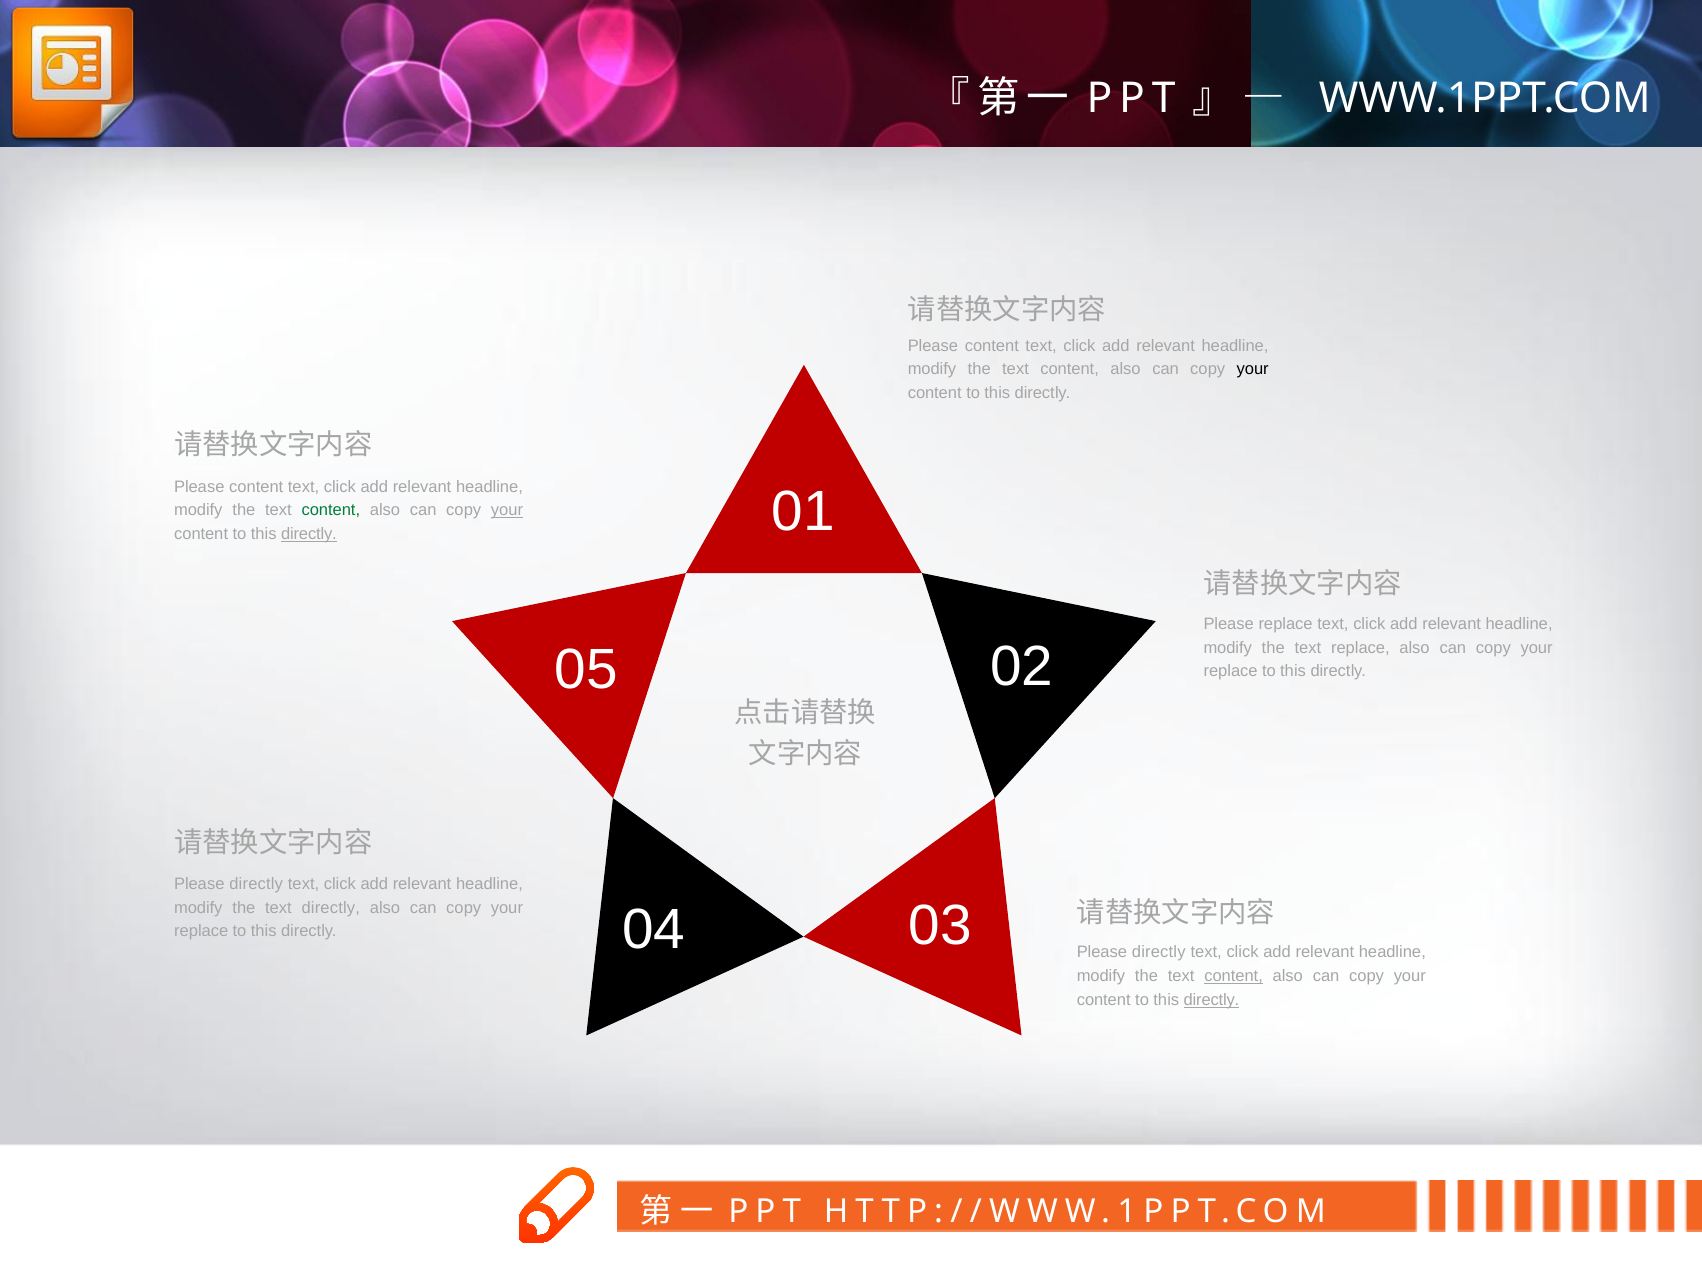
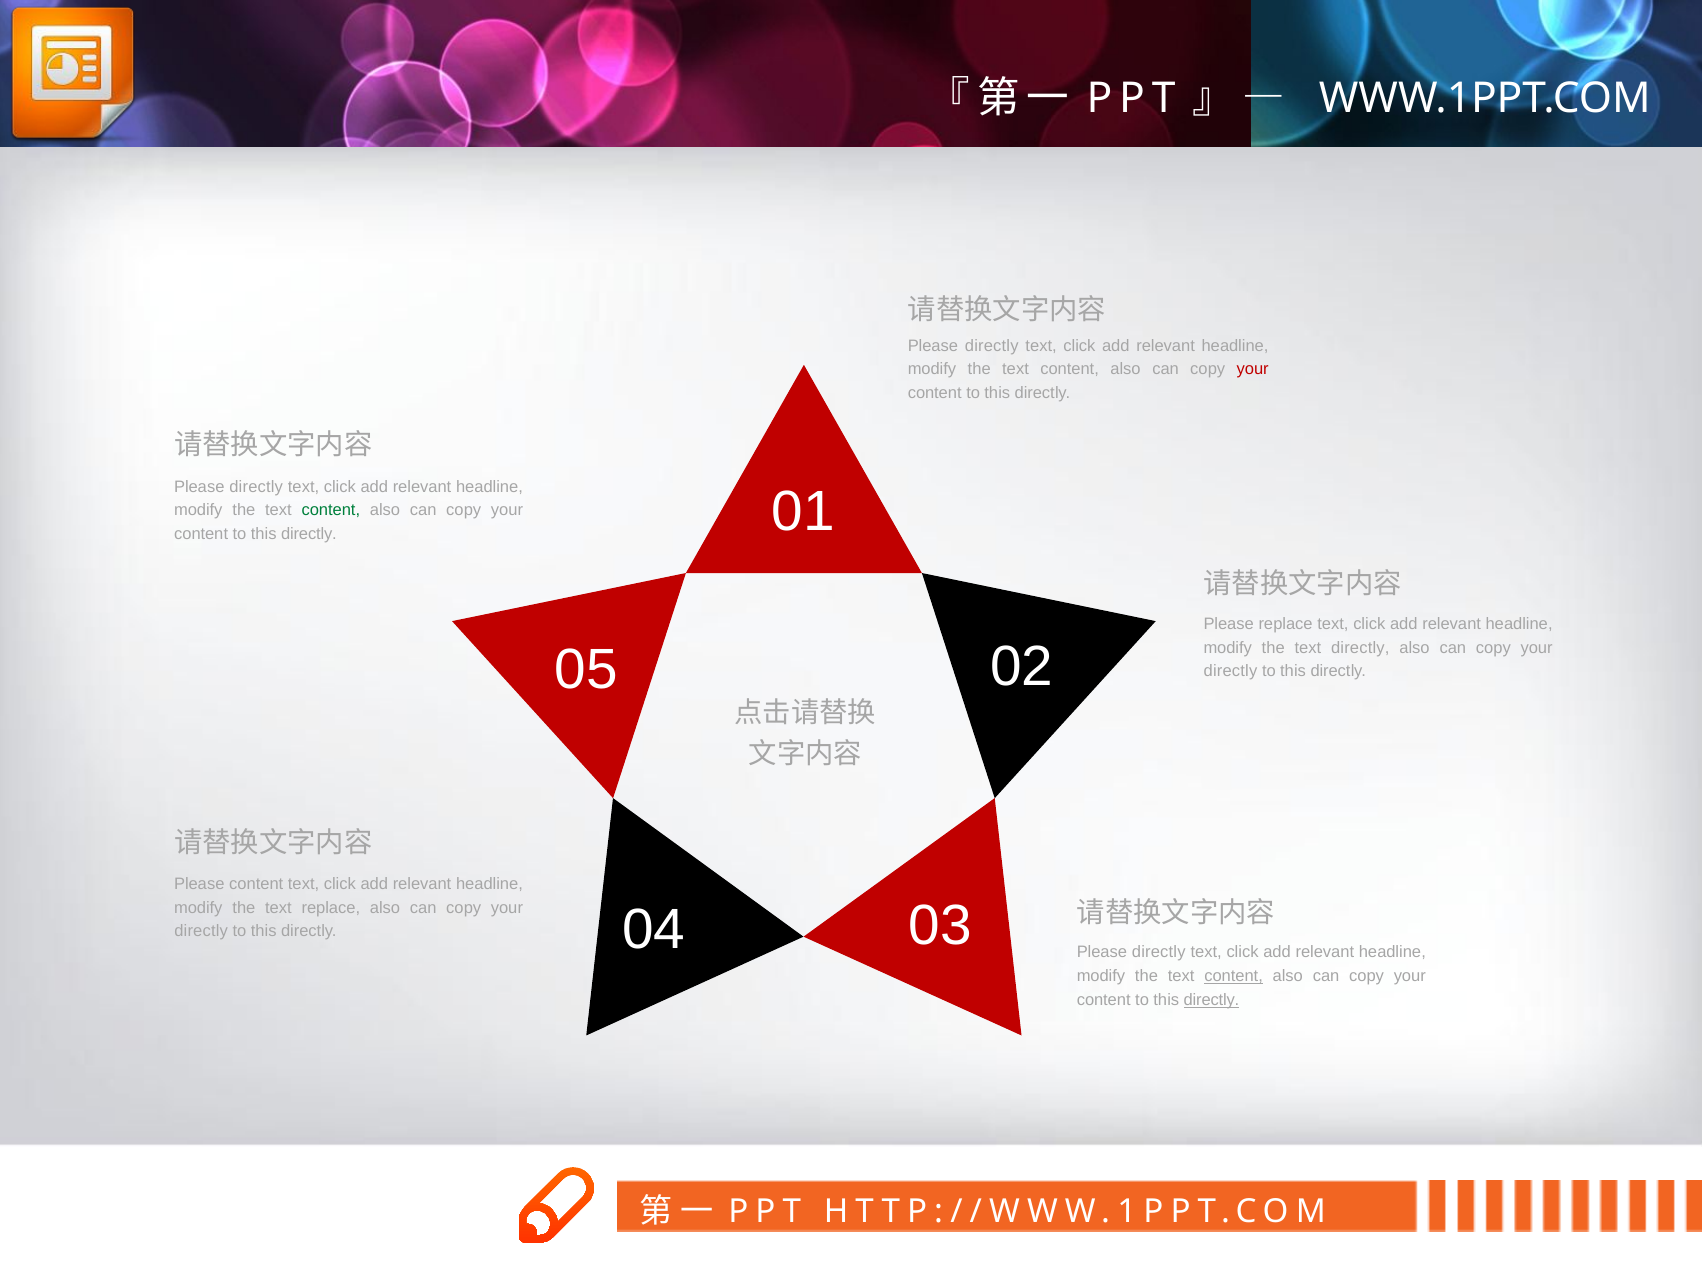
content at (992, 346): content -> directly
your at (1253, 370) colour: black -> red
content at (256, 487): content -> directly
your at (507, 511) underline: present -> none
directly at (309, 534) underline: present -> none
text replace: replace -> directly
replace at (1231, 672): replace -> directly
directly at (256, 884): directly -> content
text directly: directly -> replace
replace at (201, 932): replace -> directly
